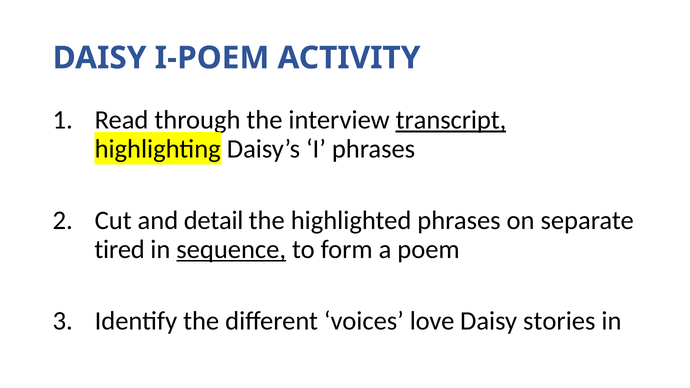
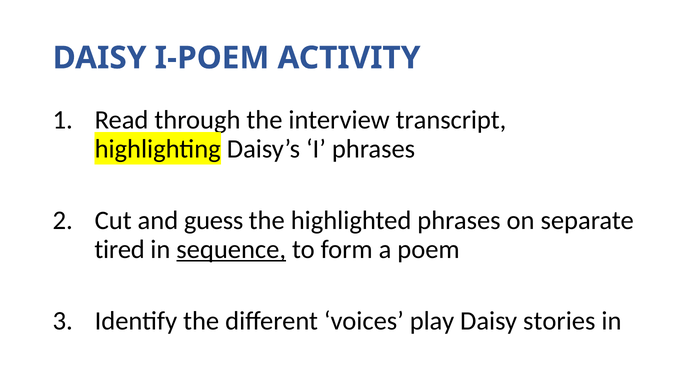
transcript underline: present -> none
detail: detail -> guess
love: love -> play
